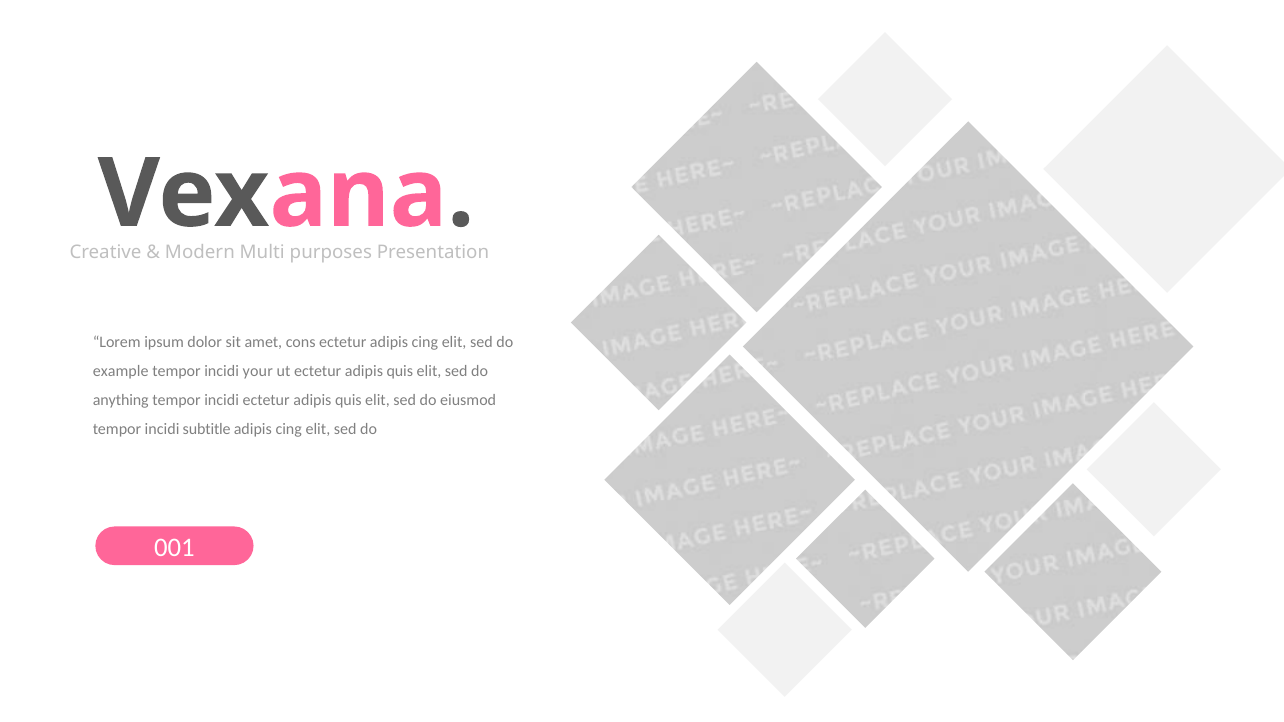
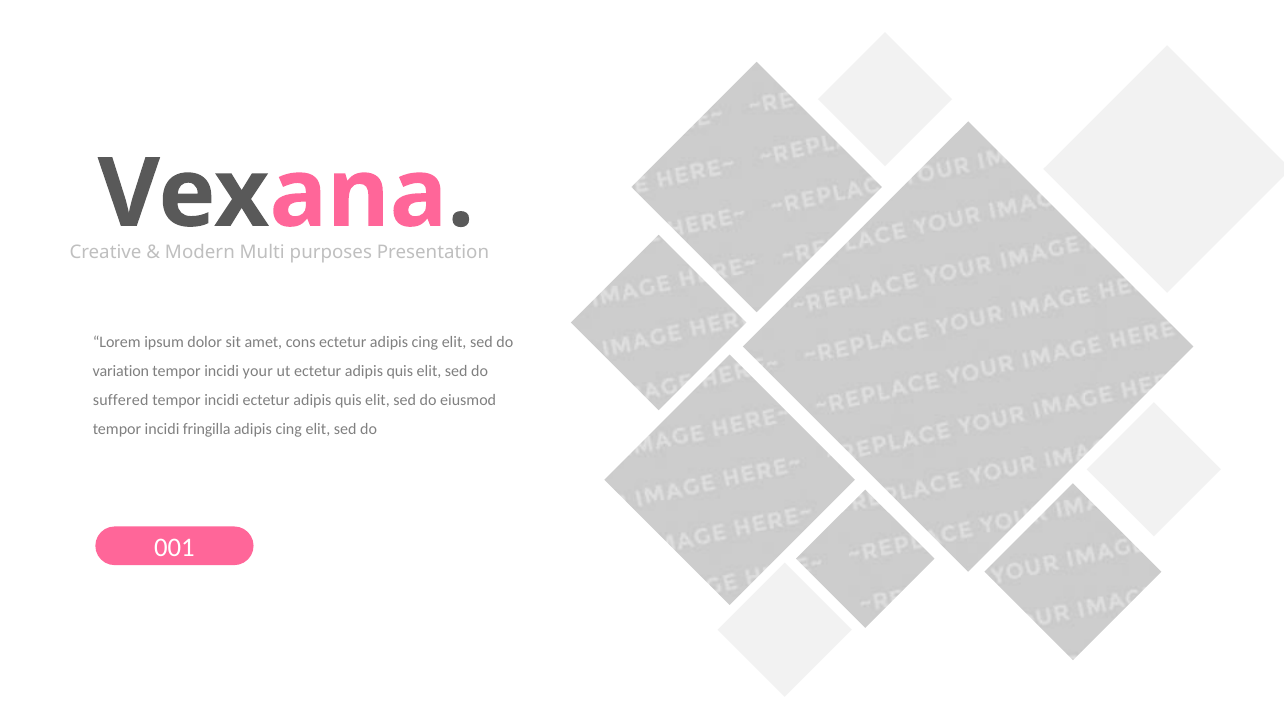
example: example -> variation
anything: anything -> suffered
subtitle: subtitle -> fringilla
